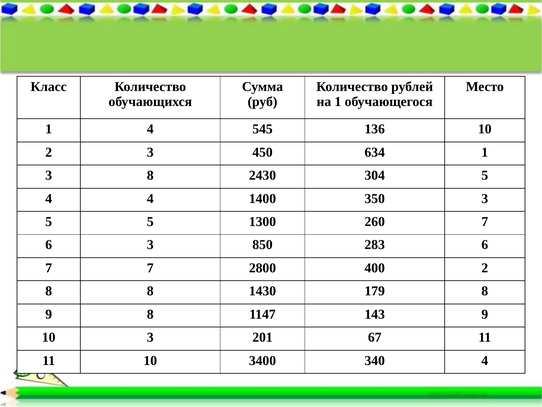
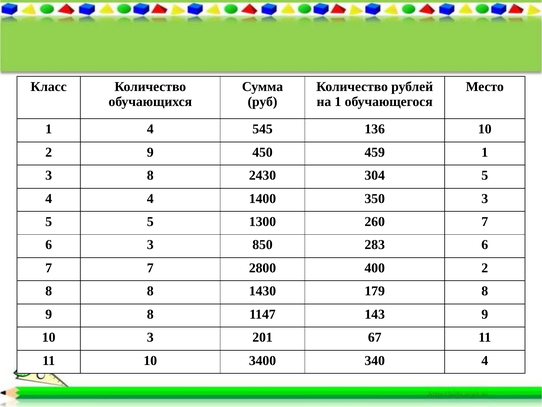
2 3: 3 -> 9
634: 634 -> 459
